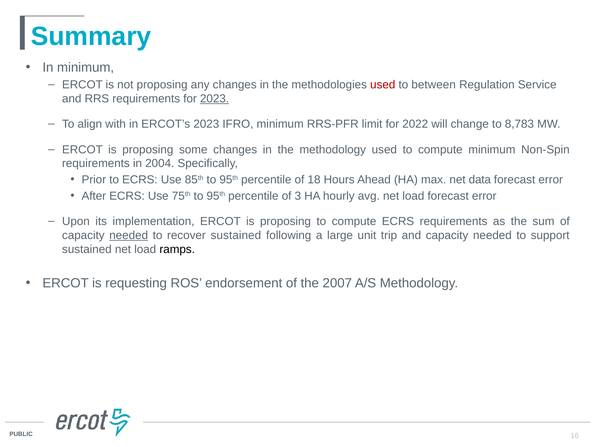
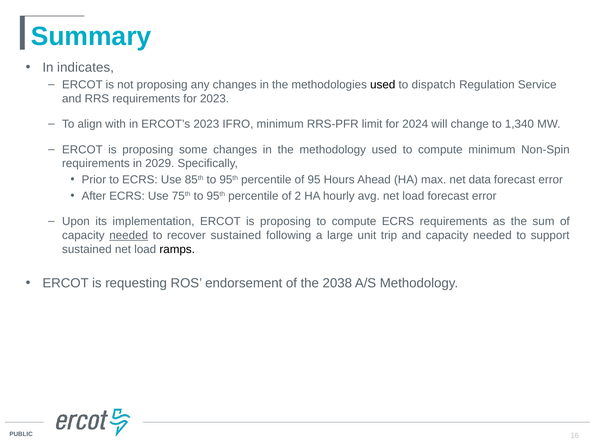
In minimum: minimum -> indicates
used at (383, 85) colour: red -> black
between: between -> dispatch
2023 at (215, 99) underline: present -> none
2022: 2022 -> 2024
8,783: 8,783 -> 1,340
2004: 2004 -> 2029
18: 18 -> 95
3: 3 -> 2
2007: 2007 -> 2038
